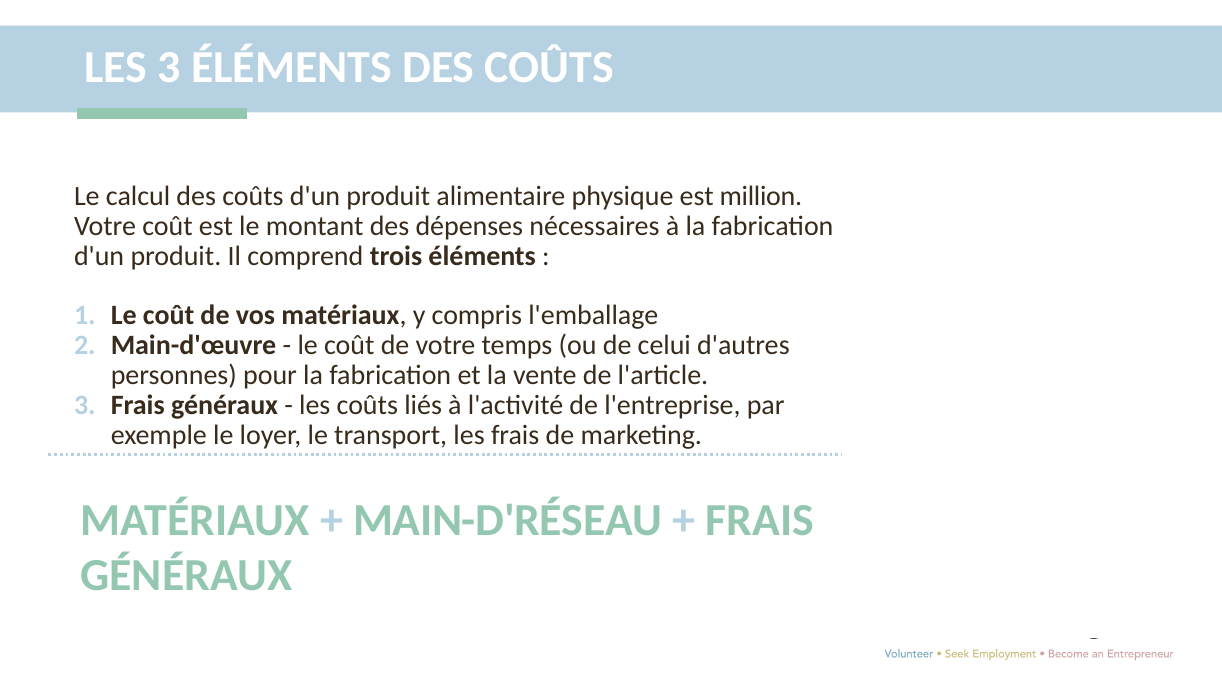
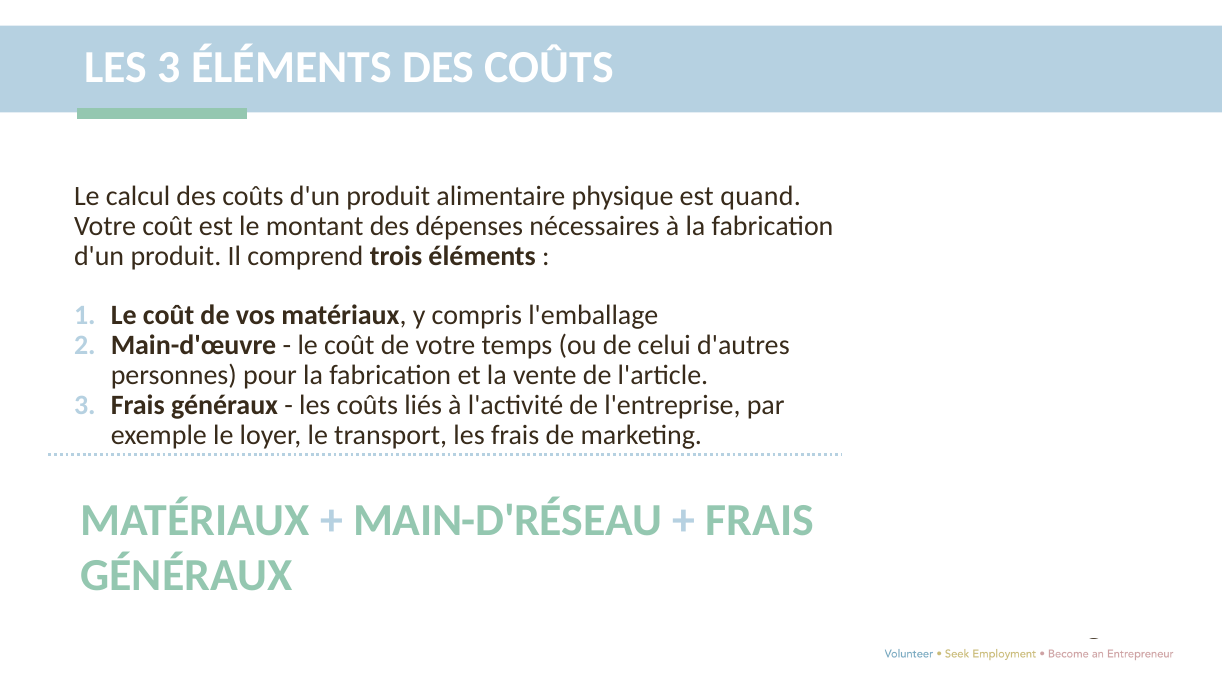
million: million -> quand
